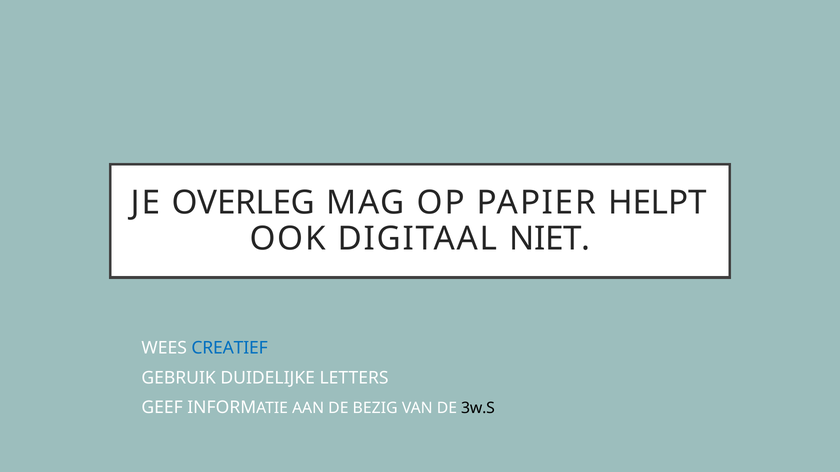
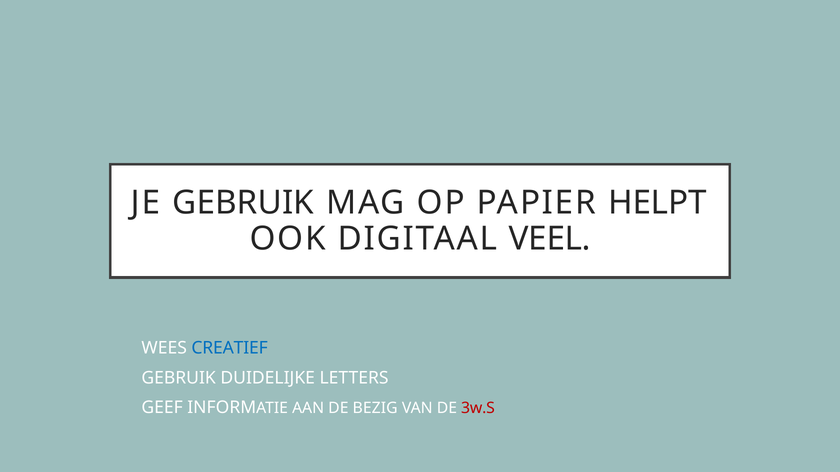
JE OVERLEG: OVERLEG -> GEBRUIK
NIET: NIET -> VEEL
3w.S colour: black -> red
